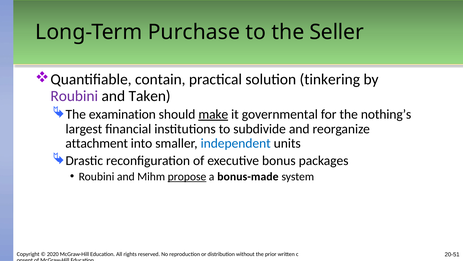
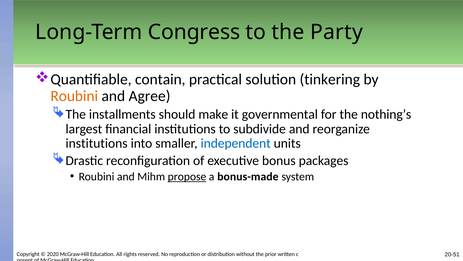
Purchase: Purchase -> Congress
Seller: Seller -> Party
Roubini at (74, 96) colour: purple -> orange
Taken: Taken -> Agree
examination: examination -> installments
make underline: present -> none
attachment at (97, 143): attachment -> institutions
